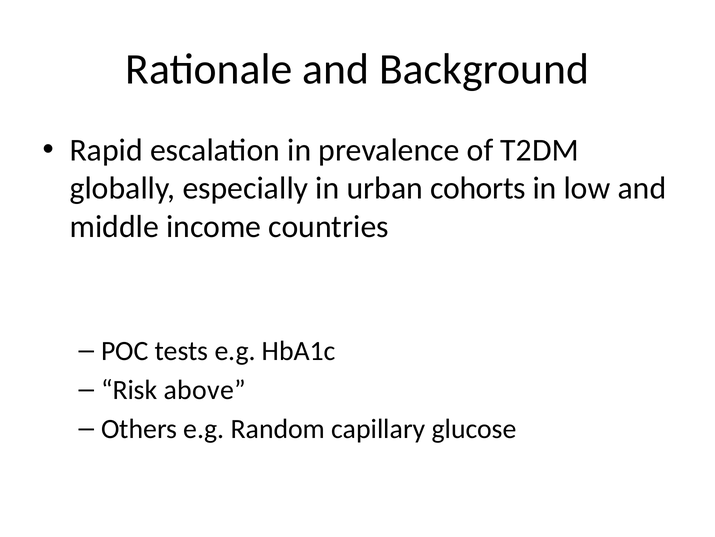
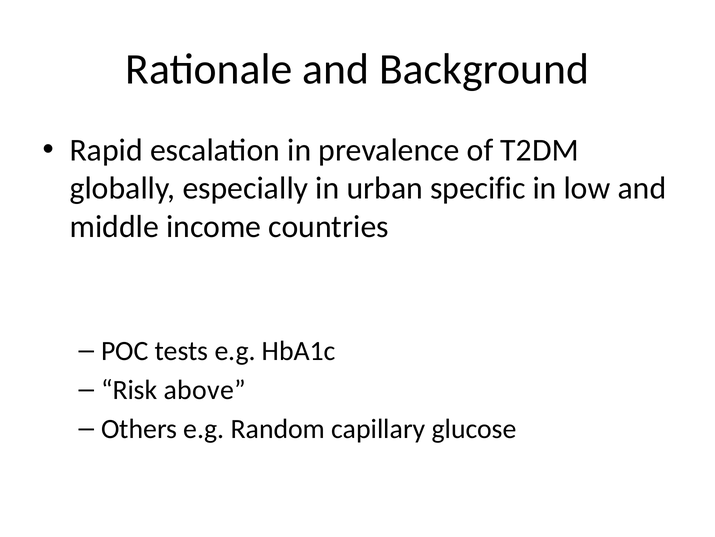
cohorts: cohorts -> specific
